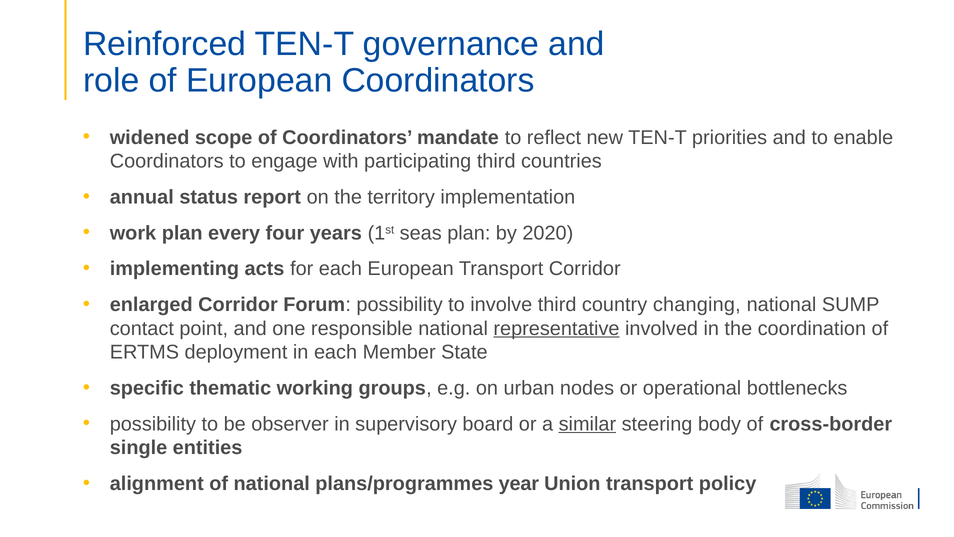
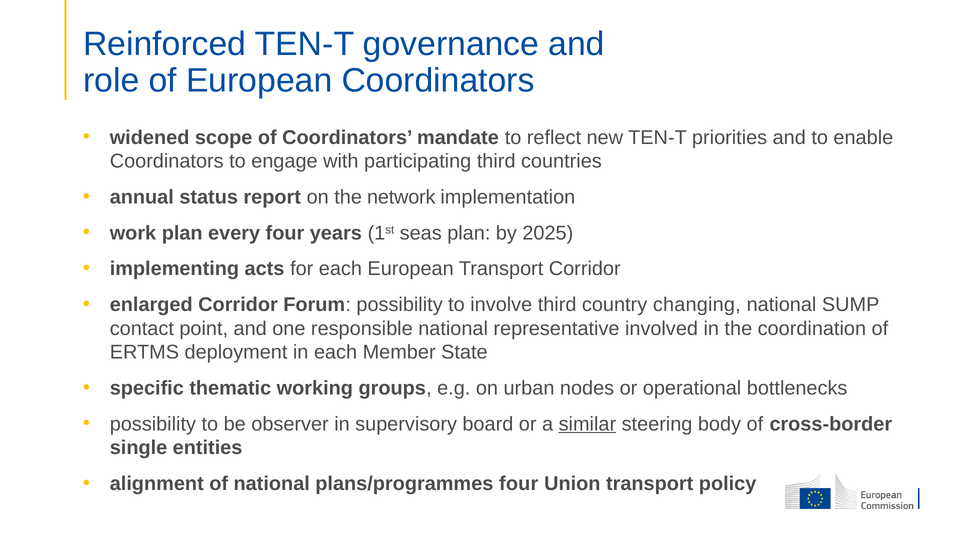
territory: territory -> network
2020: 2020 -> 2025
representative underline: present -> none
plans/programmes year: year -> four
